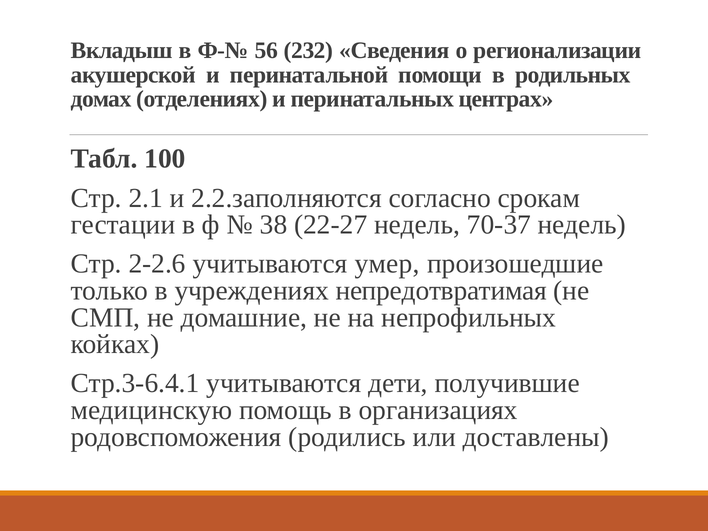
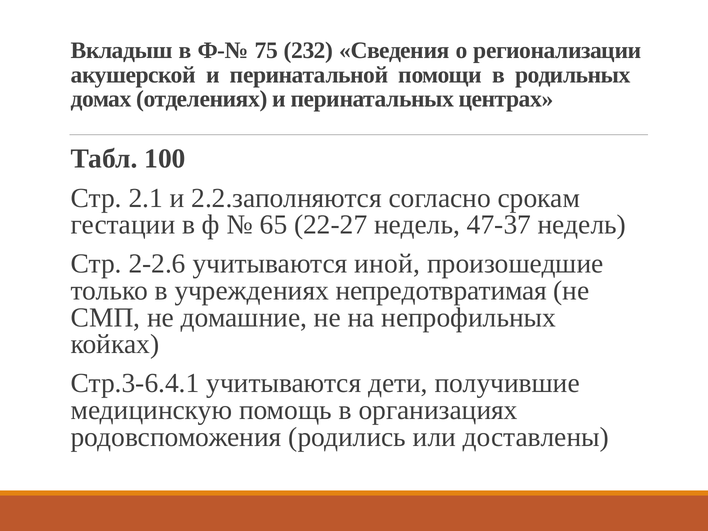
56: 56 -> 75
38: 38 -> 65
70-37: 70-37 -> 47-37
умер: умер -> иной
